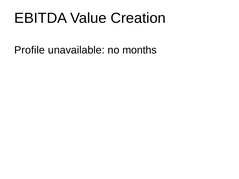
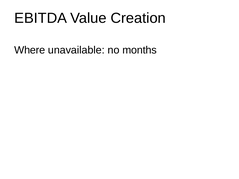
Profile: Profile -> Where
